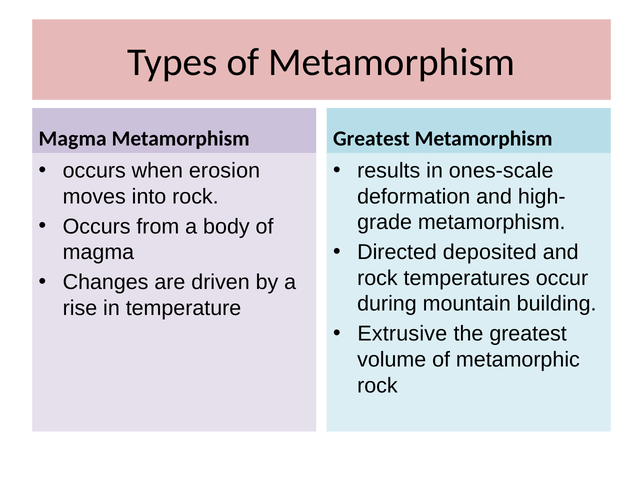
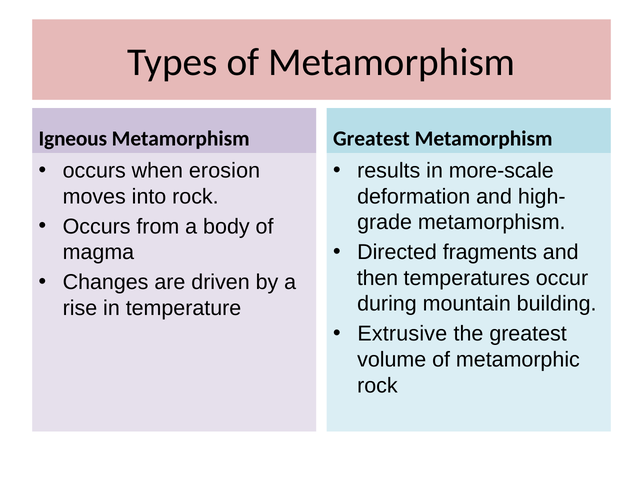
Magma at (73, 138): Magma -> Igneous
ones-scale: ones-scale -> more-scale
deposited: deposited -> fragments
rock at (377, 278): rock -> then
